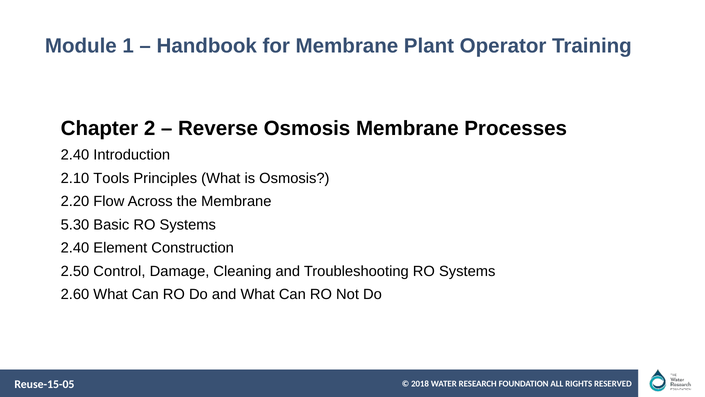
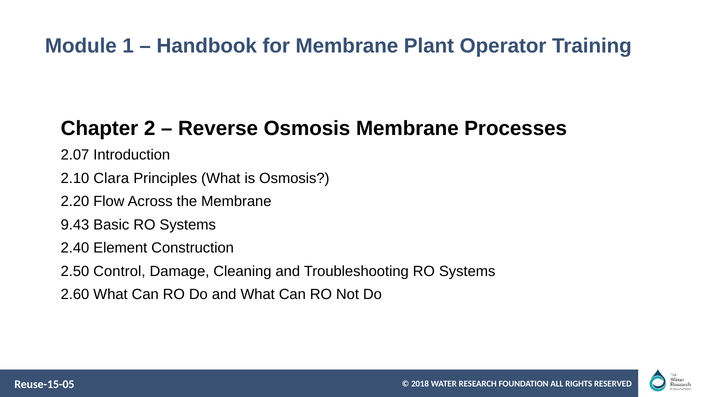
2.40 at (75, 155): 2.40 -> 2.07
Tools: Tools -> Clara
5.30: 5.30 -> 9.43
